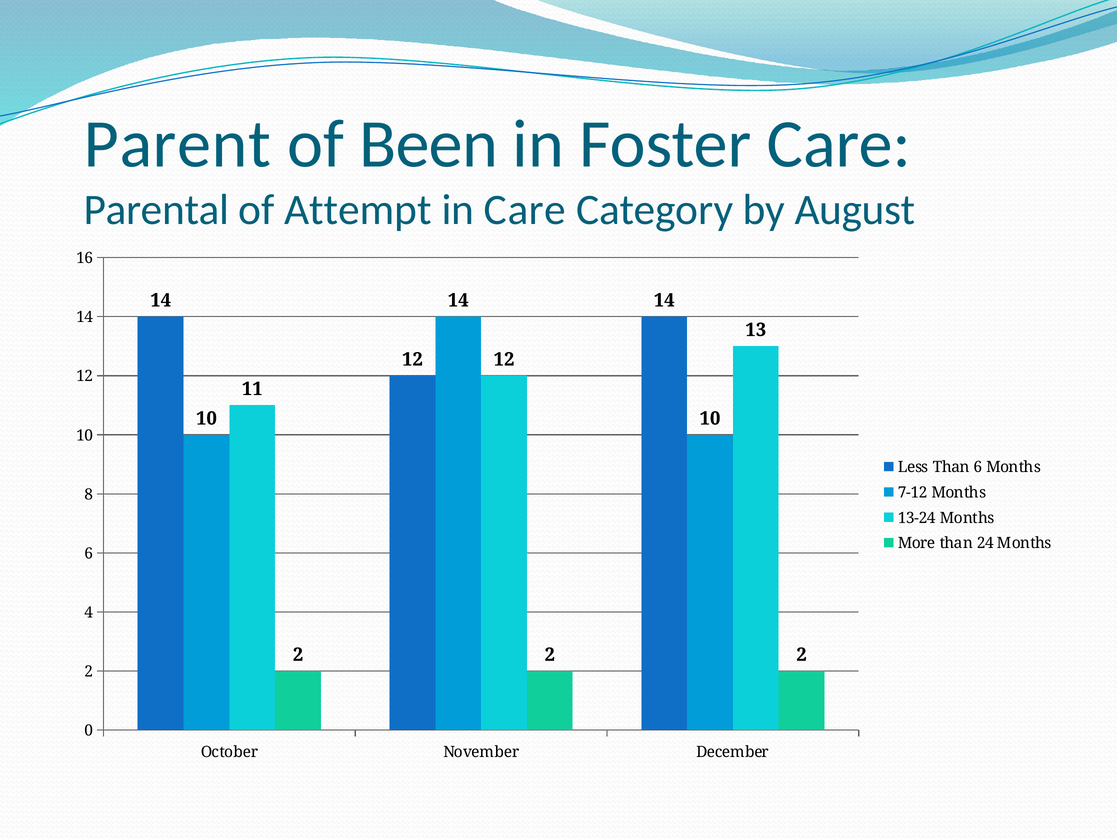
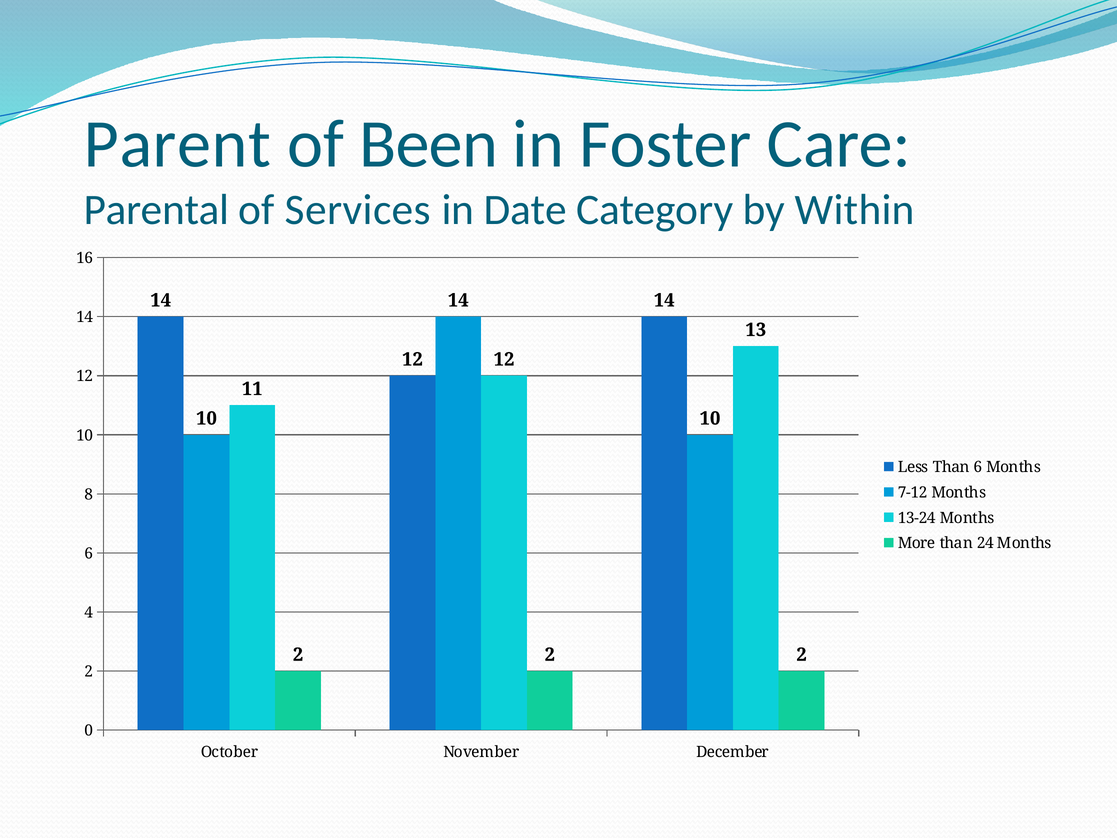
Attempt: Attempt -> Services
in Care: Care -> Date
August: August -> Within
